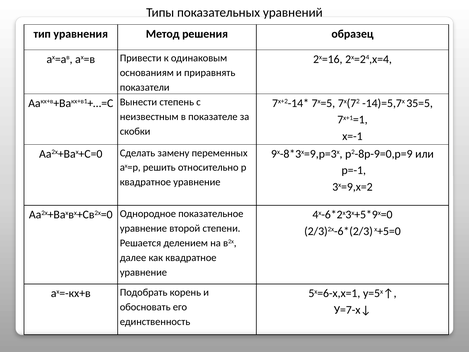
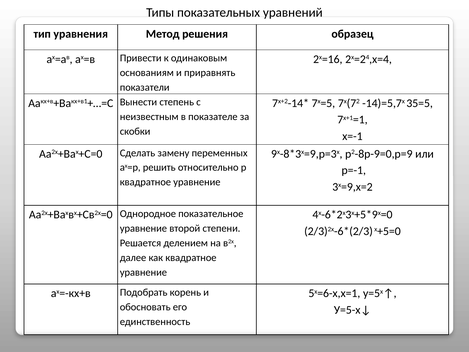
У=7-х↓: У=7-х↓ -> У=5-х↓
